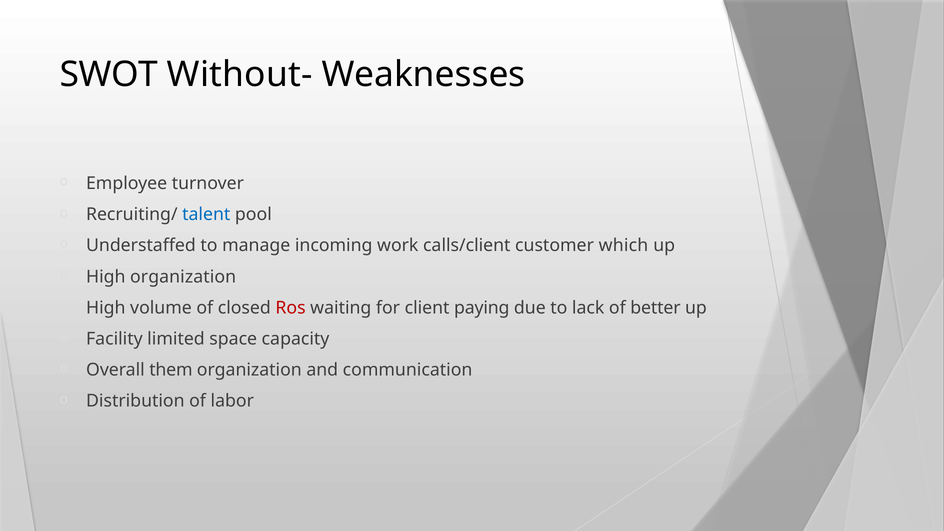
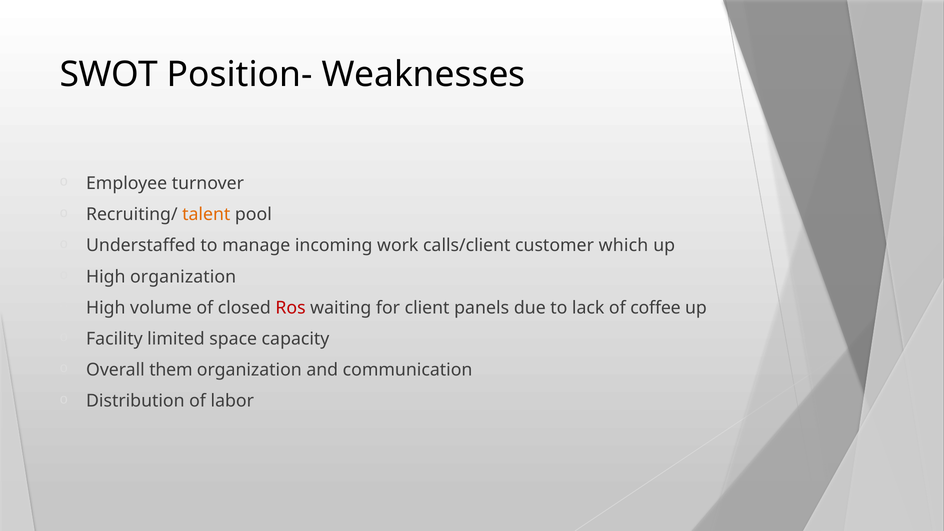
Without-: Without- -> Position-
talent colour: blue -> orange
paying: paying -> panels
better: better -> coffee
